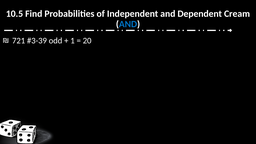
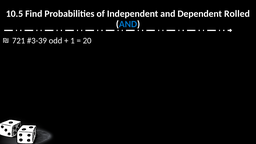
Cream: Cream -> Rolled
